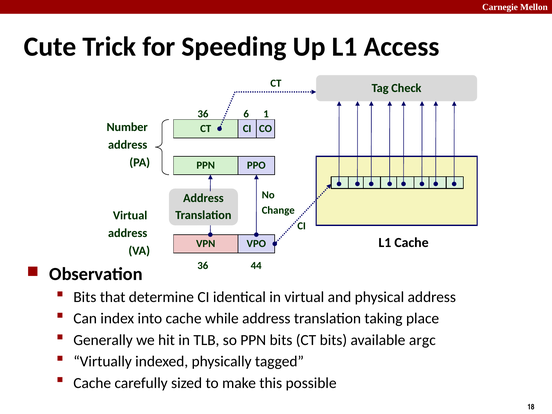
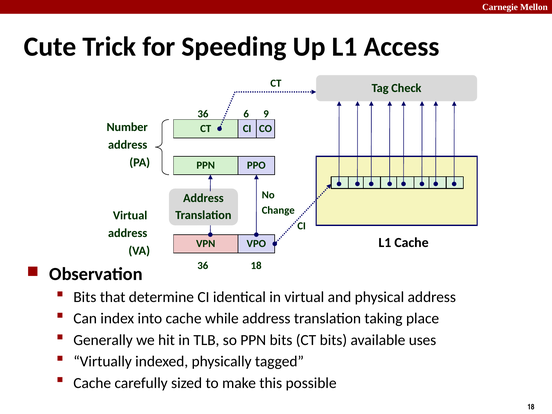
1: 1 -> 9
36 44: 44 -> 18
argc: argc -> uses
